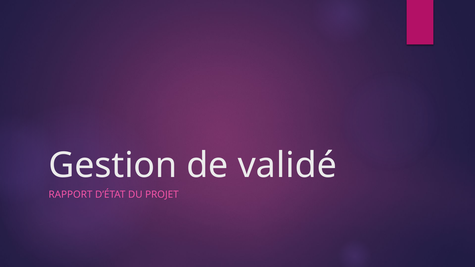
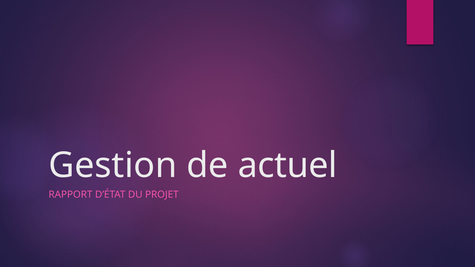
validé: validé -> actuel
